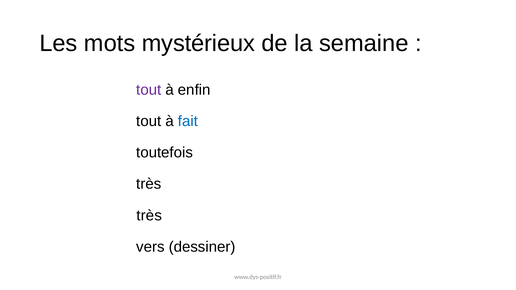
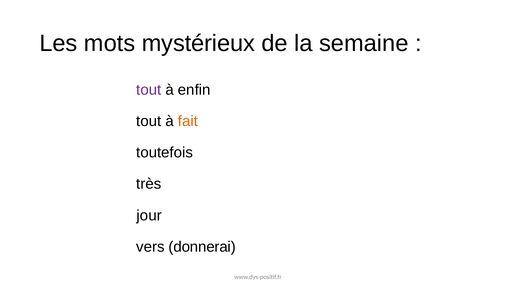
fait colour: blue -> orange
très at (149, 216): très -> jour
dessiner: dessiner -> donnerai
